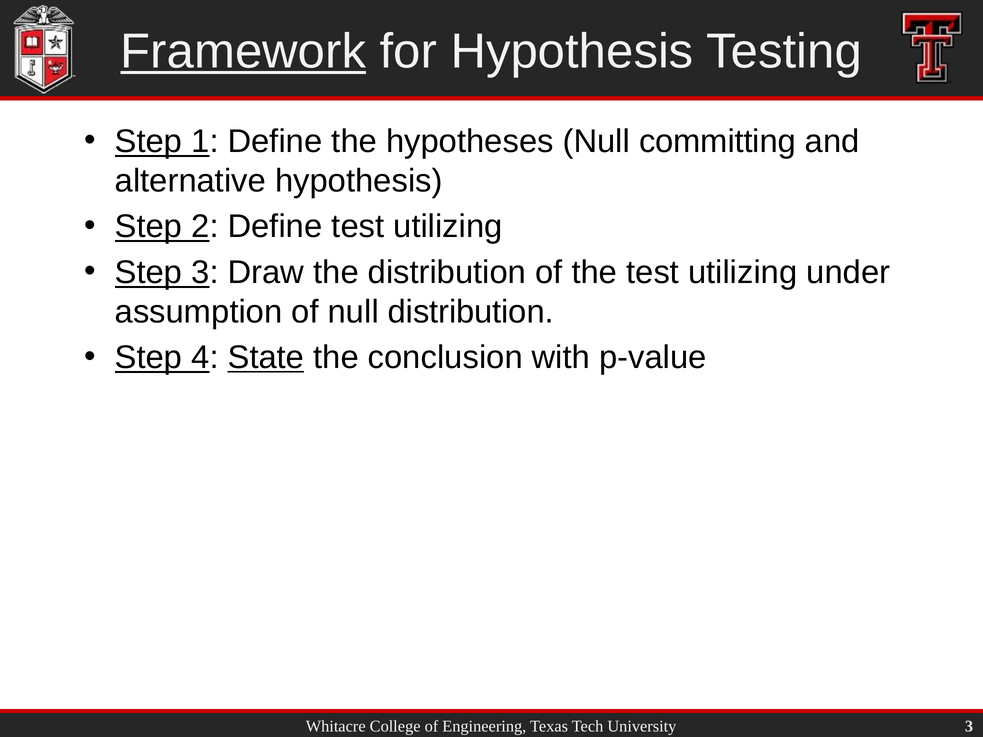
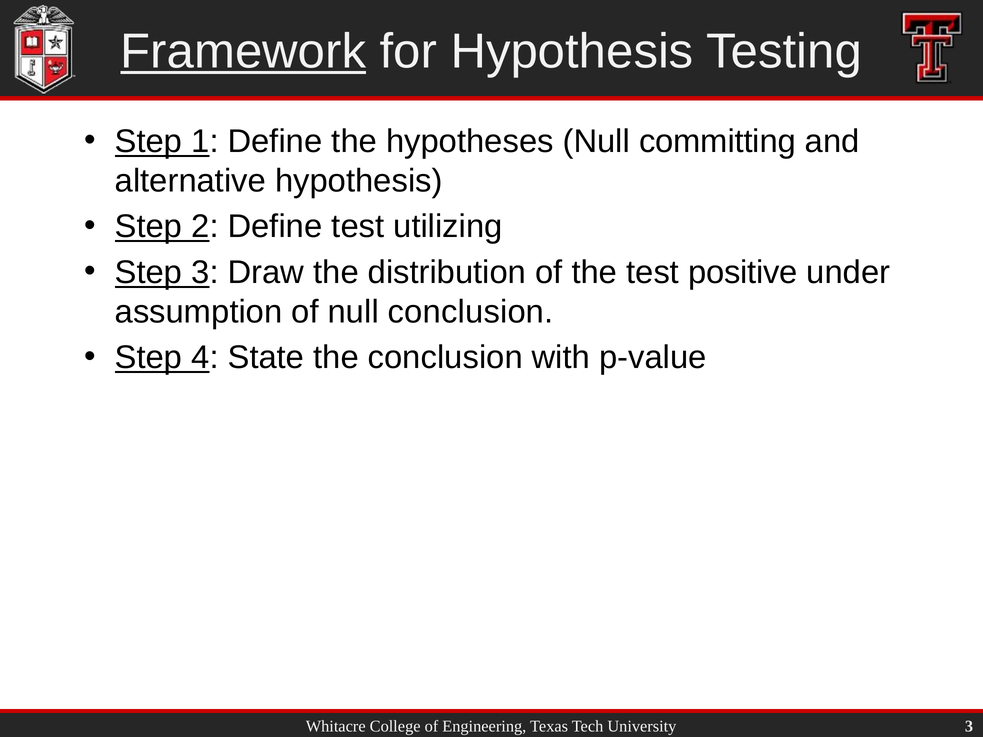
the test utilizing: utilizing -> positive
null distribution: distribution -> conclusion
State underline: present -> none
